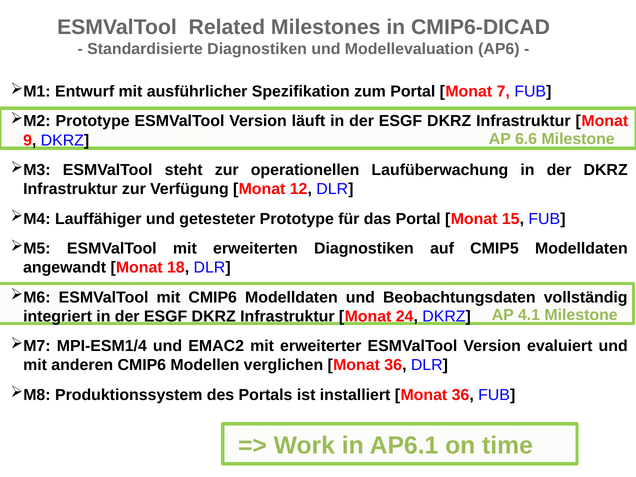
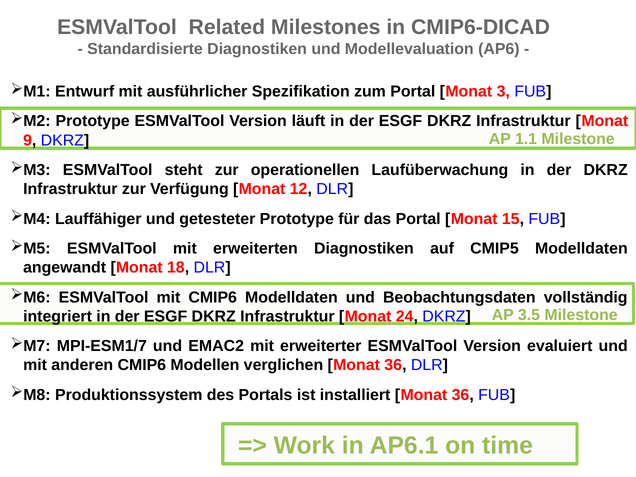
7: 7 -> 3
6.6: 6.6 -> 1.1
4.1: 4.1 -> 3.5
MPI-ESM1/4: MPI-ESM1/4 -> MPI-ESM1/7
